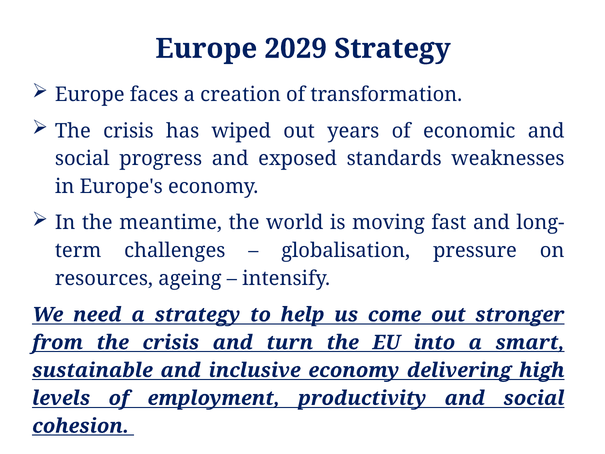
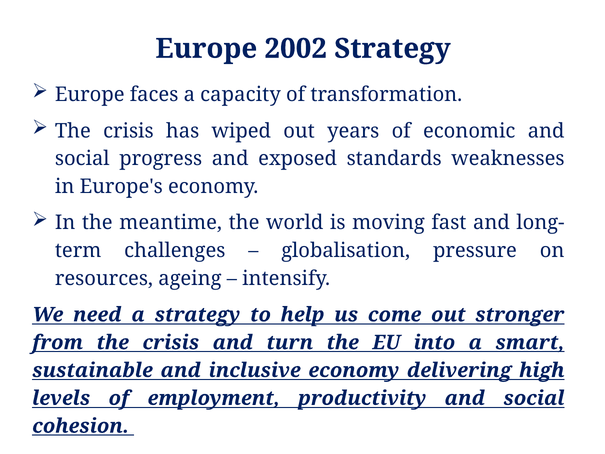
2029: 2029 -> 2002
creation: creation -> capacity
